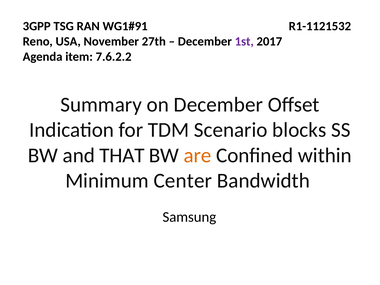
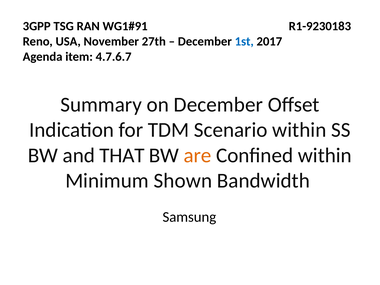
R1-1121532: R1-1121532 -> R1-9230183
1st colour: purple -> blue
7.6.2.2: 7.6.2.2 -> 4.7.6.7
Scenario blocks: blocks -> within
Center: Center -> Shown
